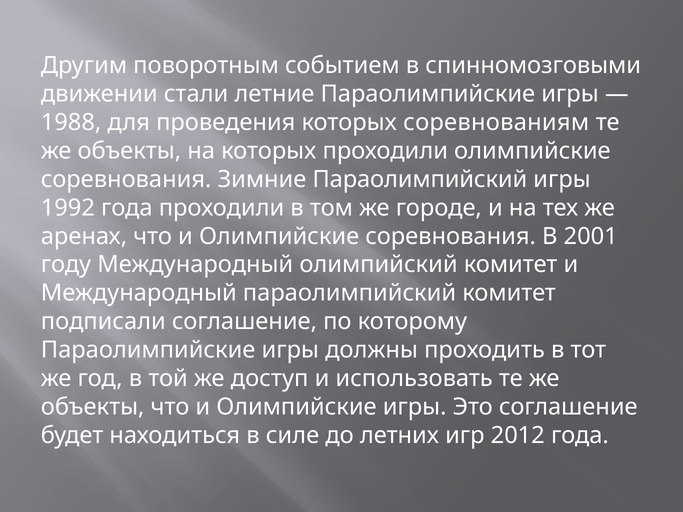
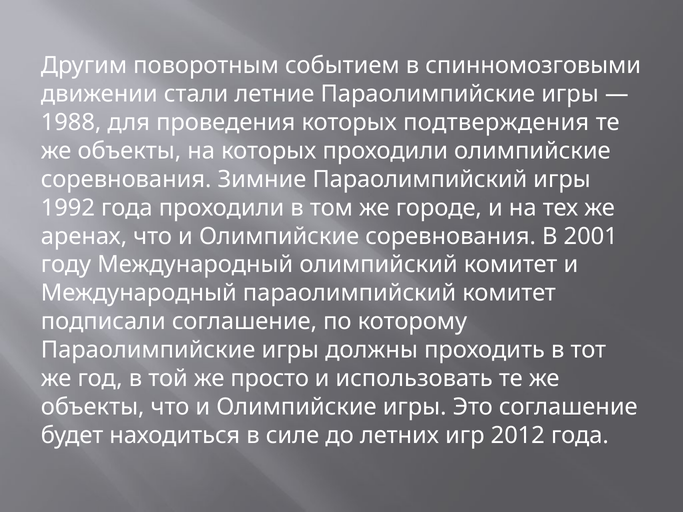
соревнованиям: соревнованиям -> подтверждения
доступ: доступ -> просто
